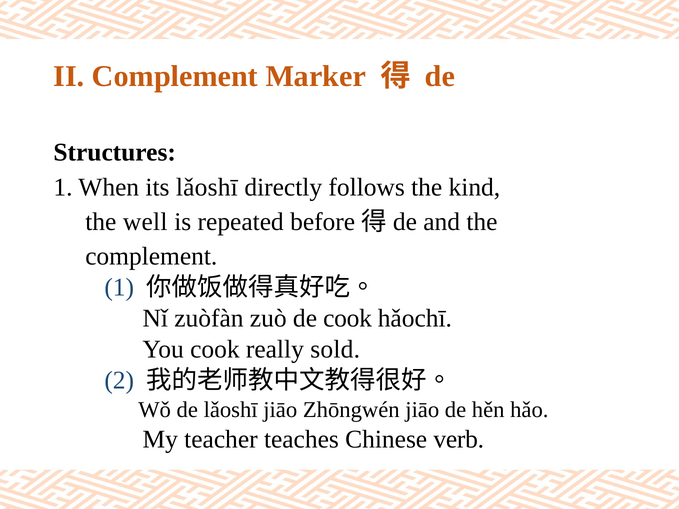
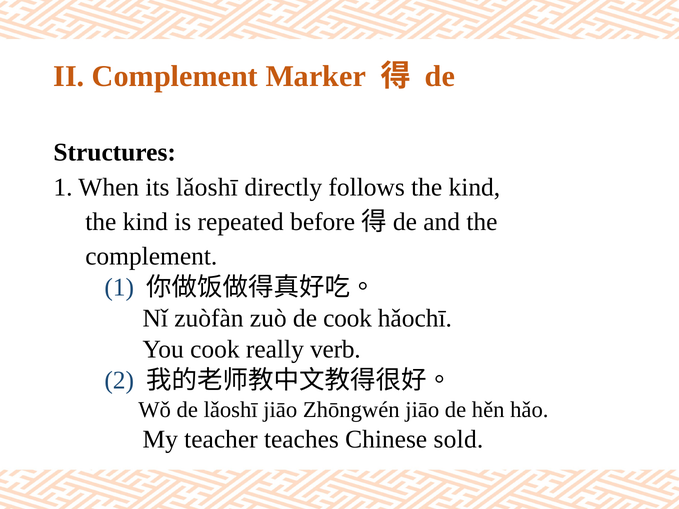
well at (145, 222): well -> kind
sold: sold -> verb
verb: verb -> sold
